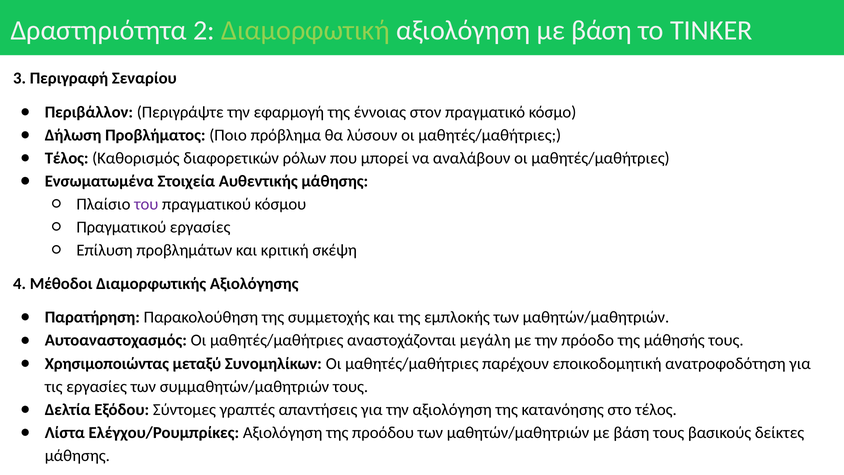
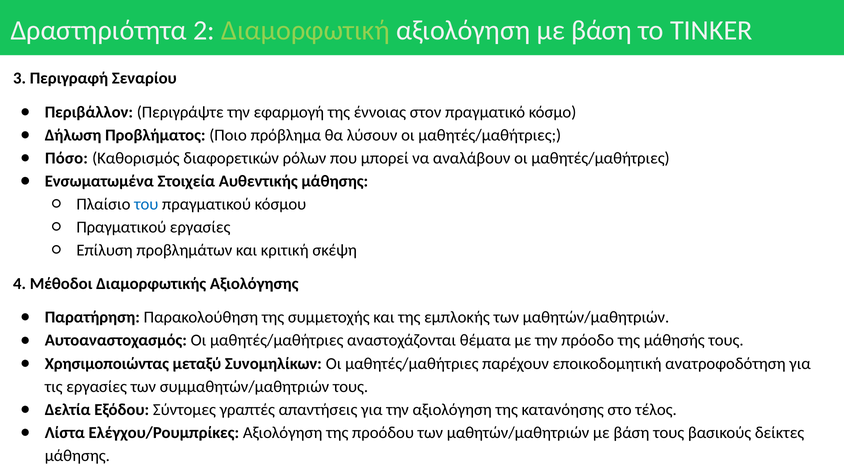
Τέλος at (67, 158): Τέλος -> Πόσο
του colour: purple -> blue
μεγάλη: μεγάλη -> θέματα
